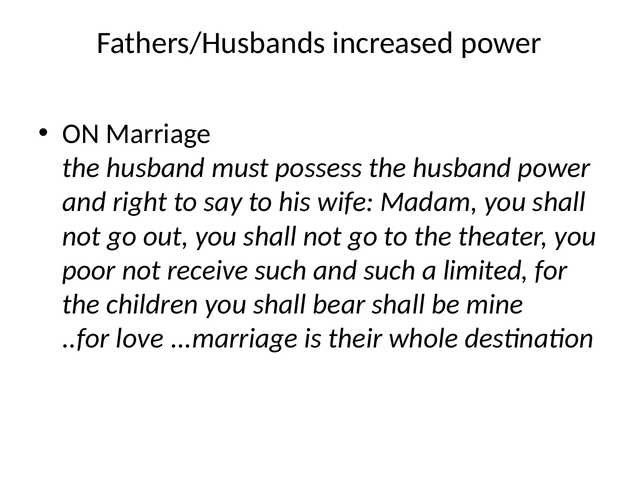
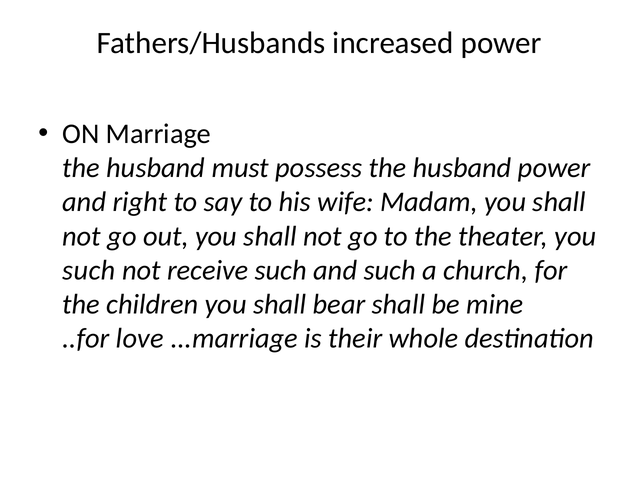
poor at (89, 270): poor -> such
limited: limited -> church
